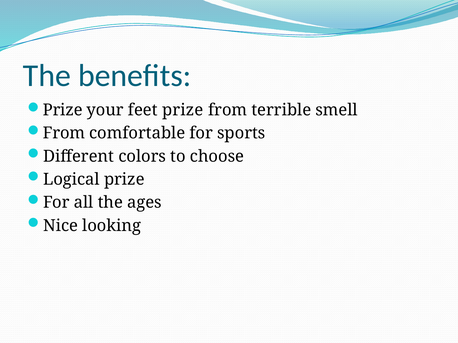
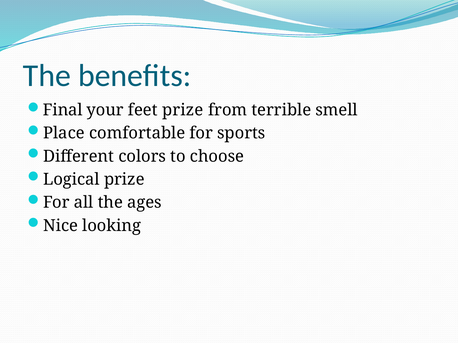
Prize at (63, 110): Prize -> Final
From at (64, 133): From -> Place
